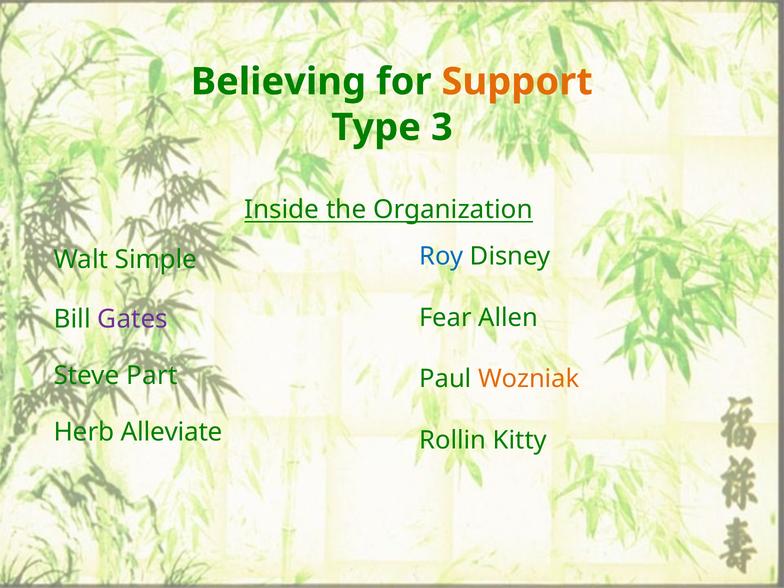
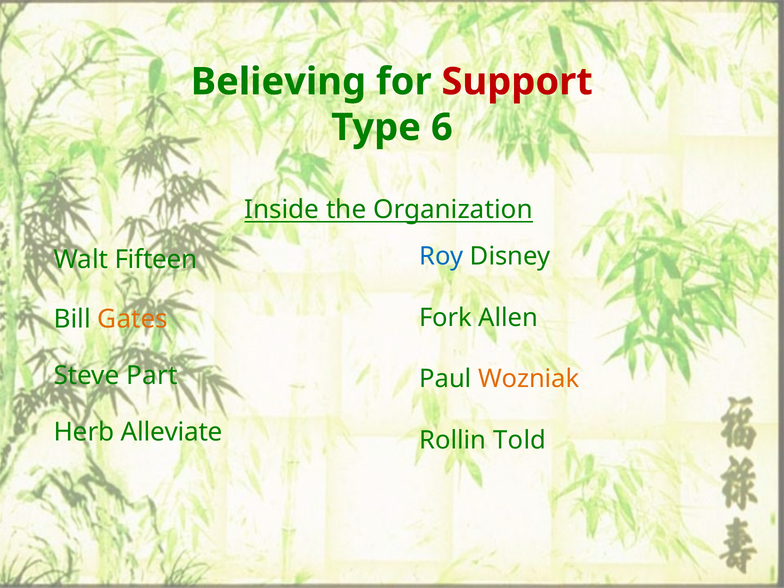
Support colour: orange -> red
3: 3 -> 6
Simple: Simple -> Fifteen
Fear: Fear -> Fork
Gates colour: purple -> orange
Kitty: Kitty -> Told
